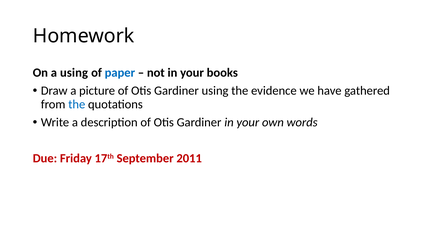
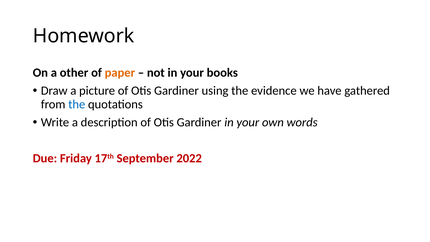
a using: using -> other
paper colour: blue -> orange
2011: 2011 -> 2022
